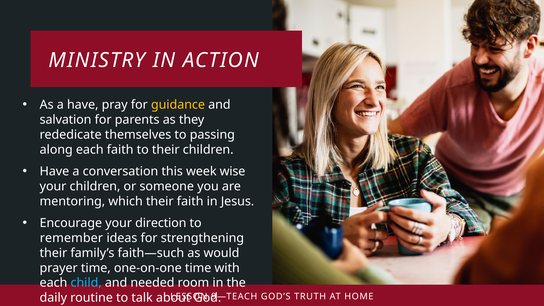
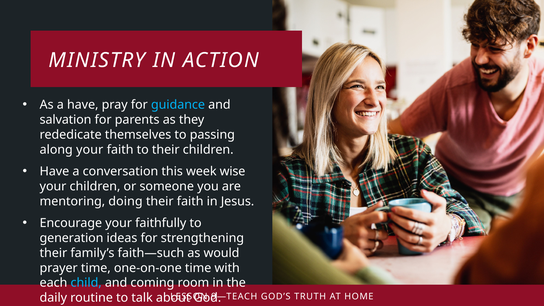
guidance colour: yellow -> light blue
along each: each -> your
which: which -> doing
direction: direction -> faithfully
remember: remember -> generation
needed: needed -> coming
